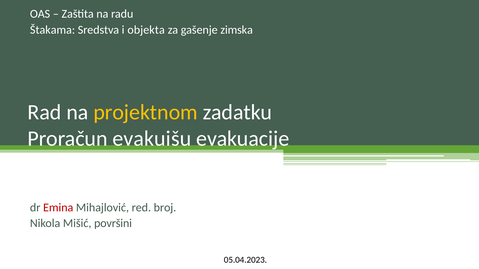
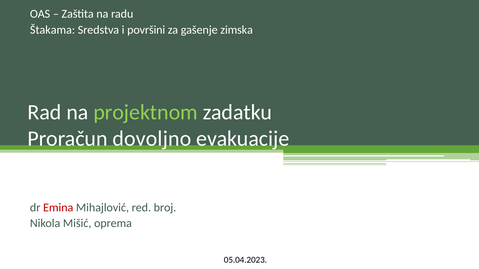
objekta: objekta -> površini
projektnom colour: yellow -> light green
evakuišu: evakuišu -> dovoljno
površini: površini -> oprema
